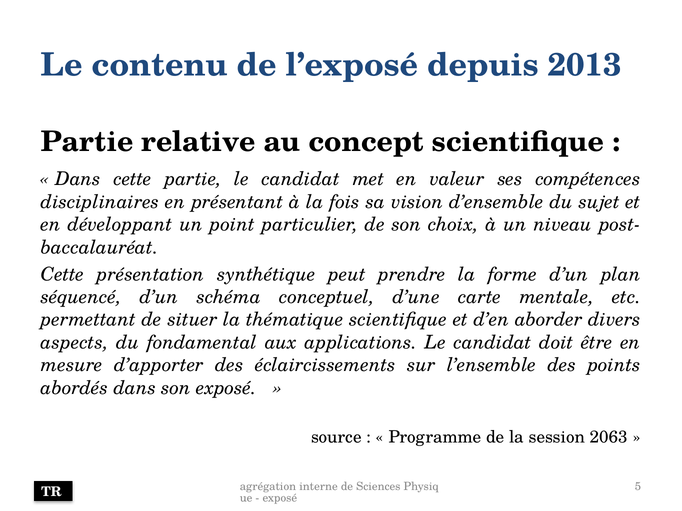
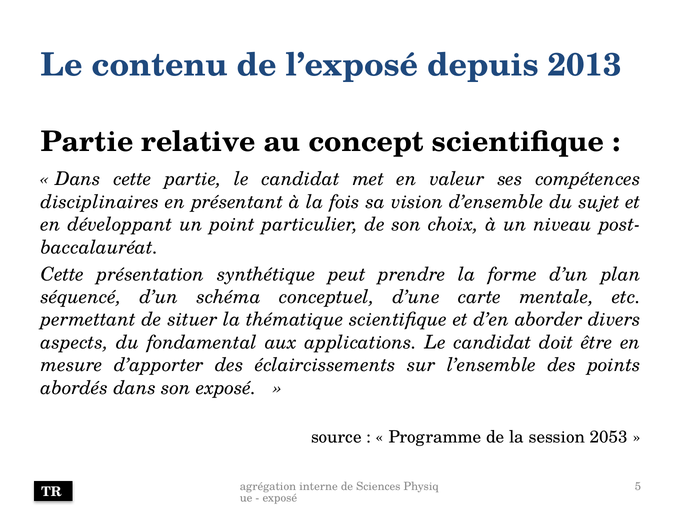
2063: 2063 -> 2053
